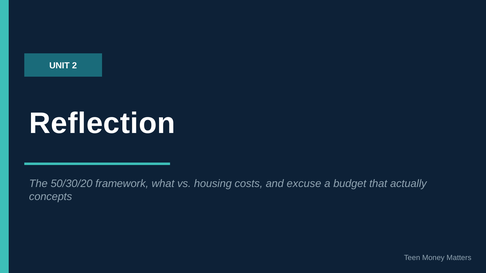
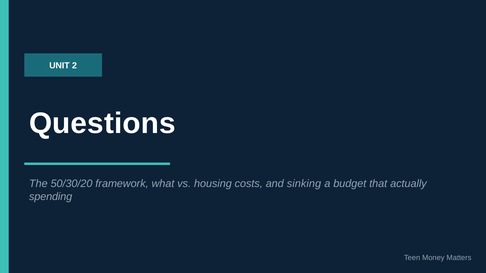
Reflection: Reflection -> Questions
excuse: excuse -> sinking
concepts: concepts -> spending
